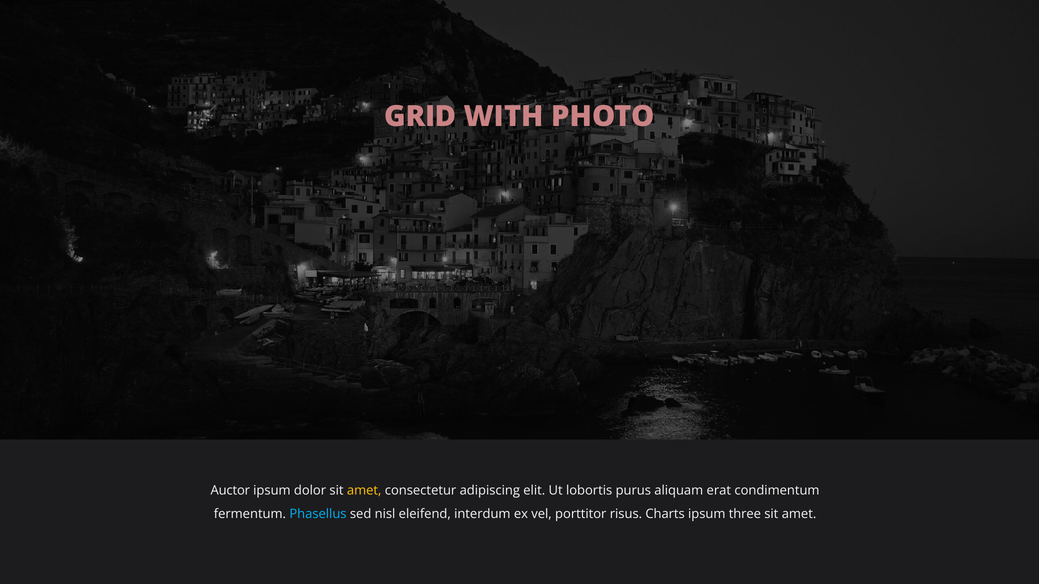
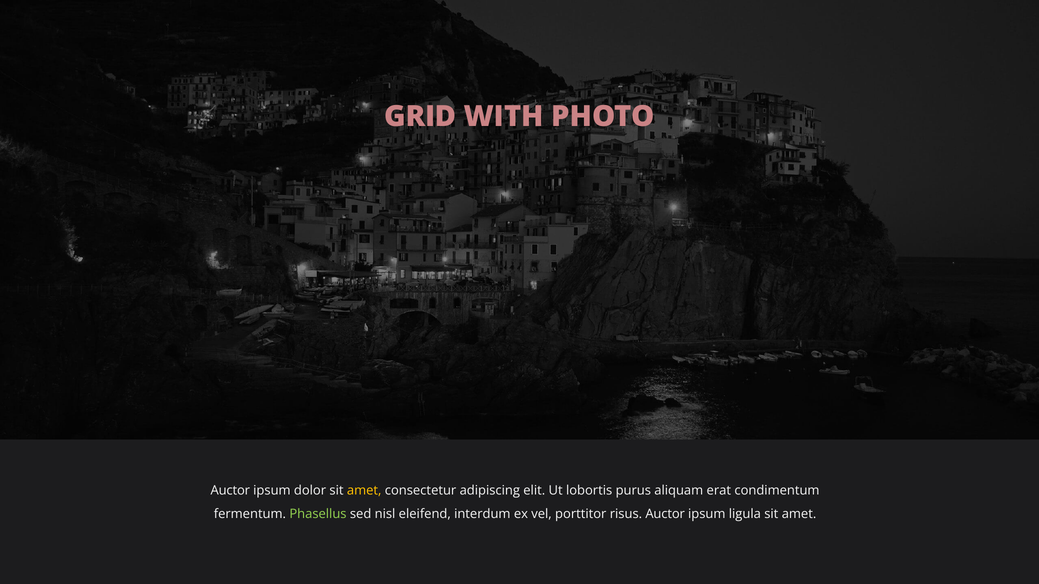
Phasellus colour: light blue -> light green
risus Charts: Charts -> Auctor
three: three -> ligula
